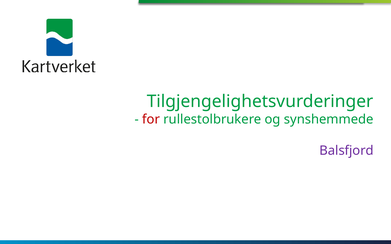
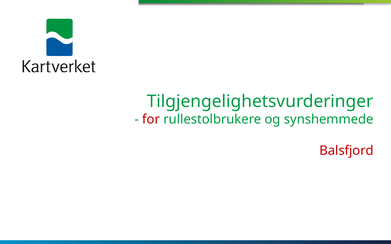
Balsfjord colour: purple -> red
